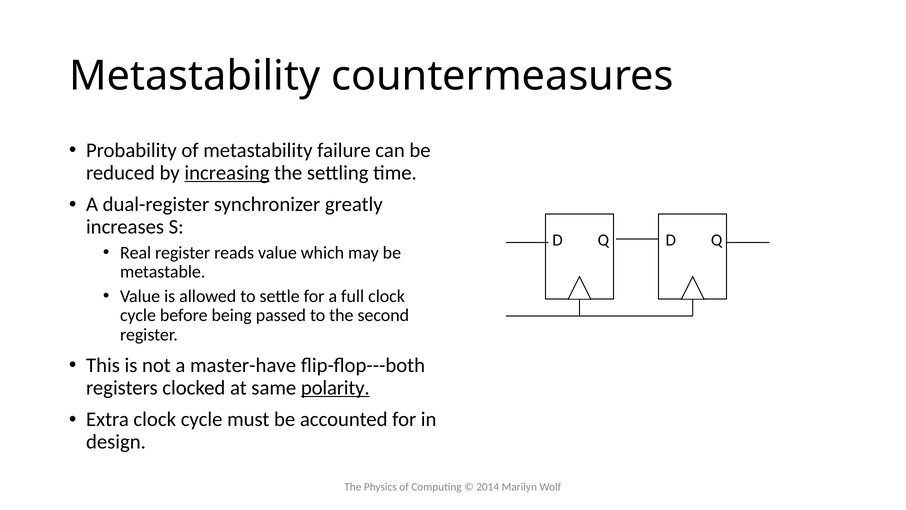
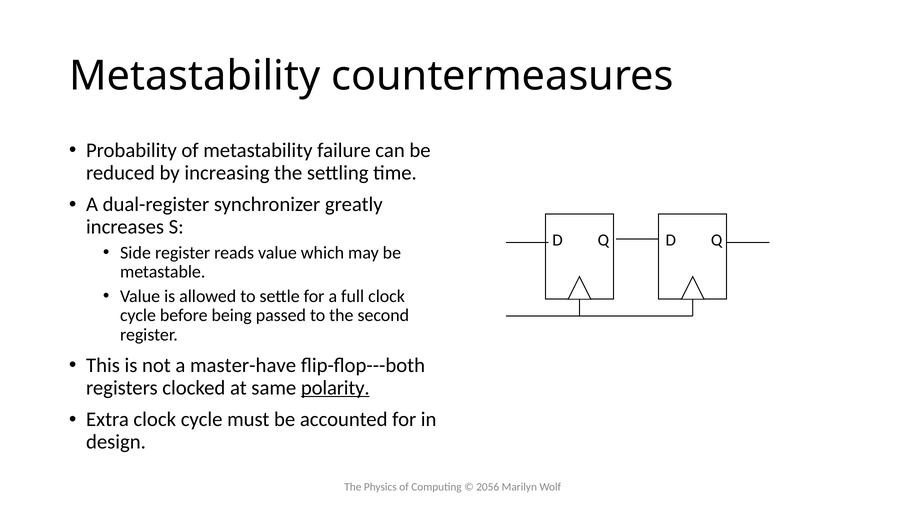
increasing underline: present -> none
Real: Real -> Side
2014: 2014 -> 2056
